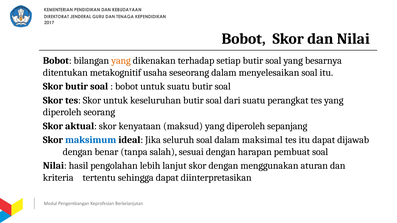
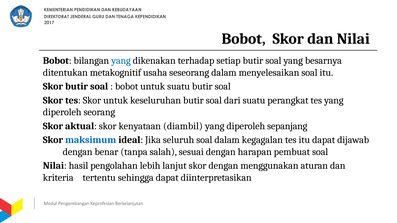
yang at (121, 61) colour: orange -> blue
maksud: maksud -> diambil
maksimal: maksimal -> kegagalan
